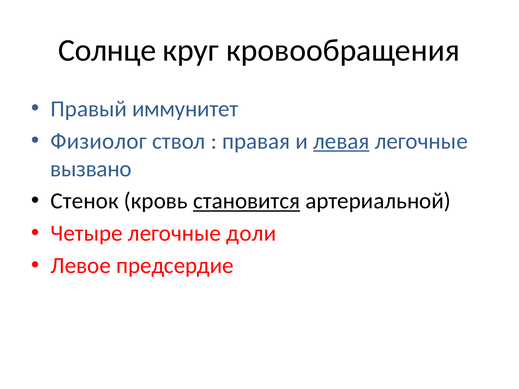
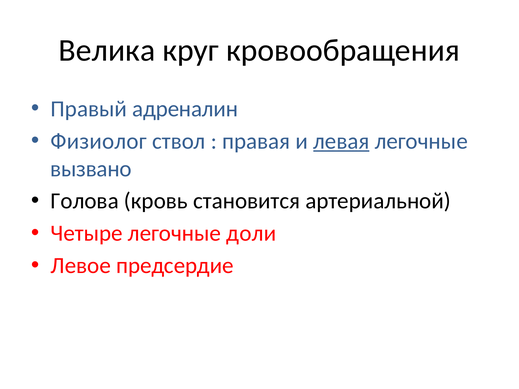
Солнце: Солнце -> Велика
иммунитет: иммунитет -> адреналин
Стенок: Стенок -> Голова
становится underline: present -> none
